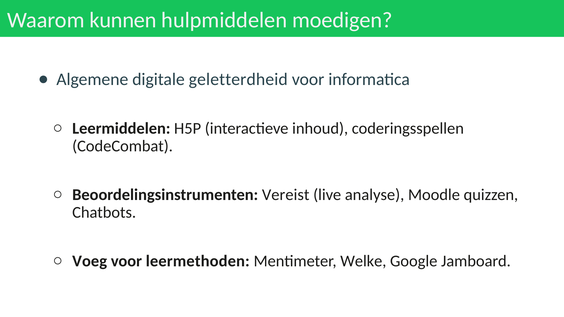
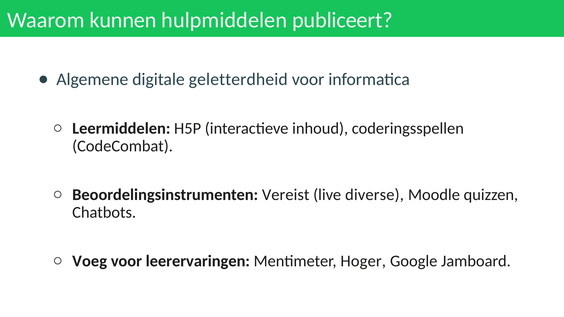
moedigen: moedigen -> publiceert
analyse: analyse -> diverse
leermethoden: leermethoden -> leerervaringen
Welke: Welke -> Hoger
